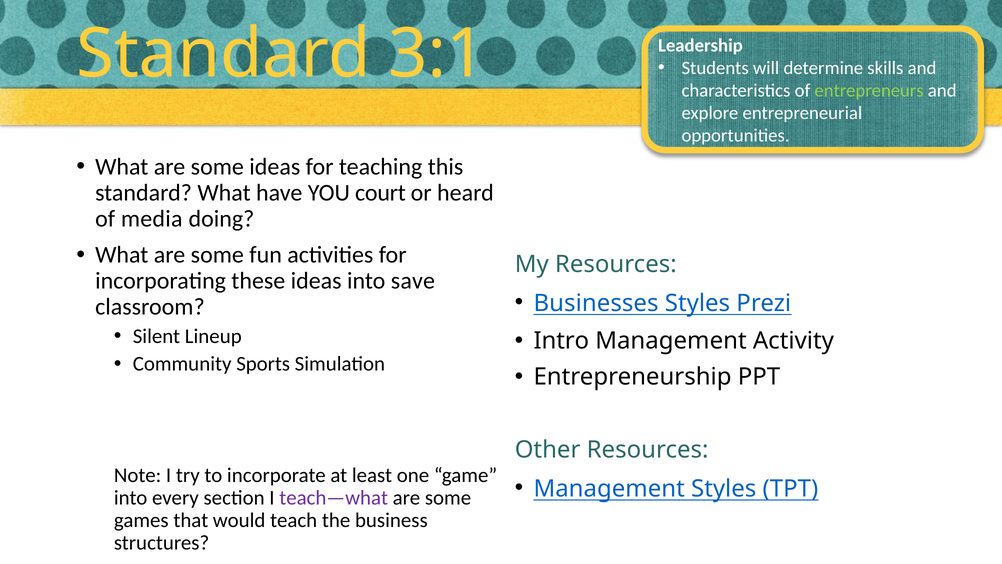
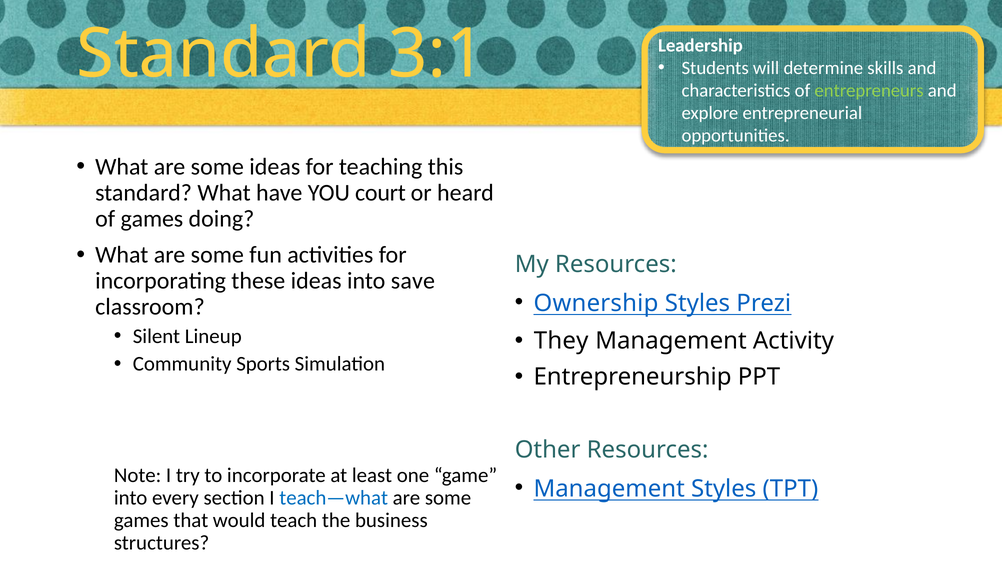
of media: media -> games
Businesses: Businesses -> Ownership
Intro: Intro -> They
teach—what colour: purple -> blue
